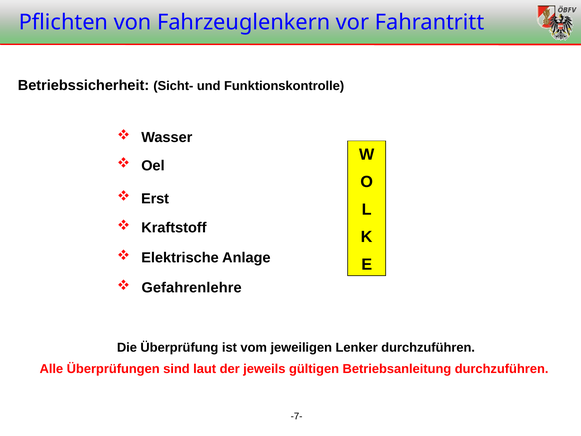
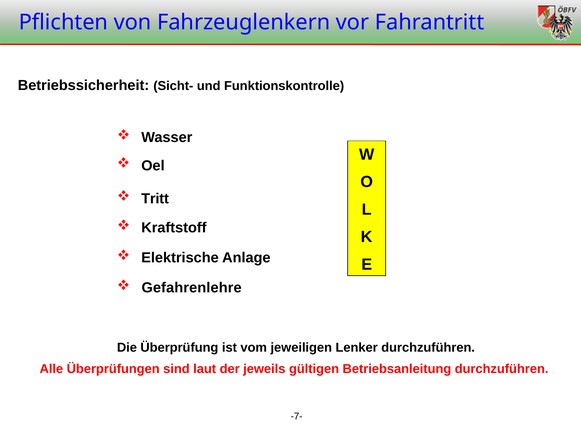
Erst: Erst -> Tritt
